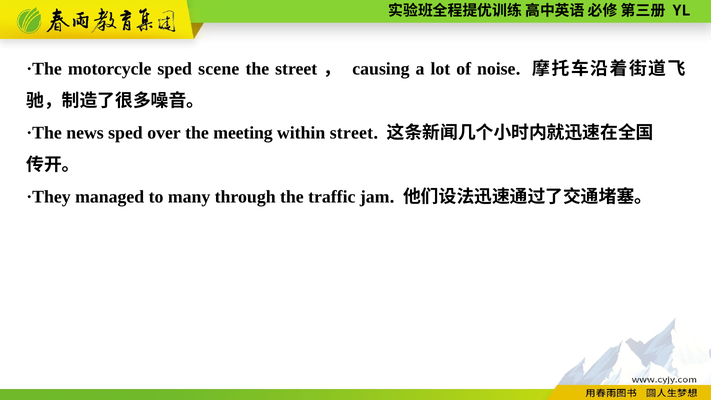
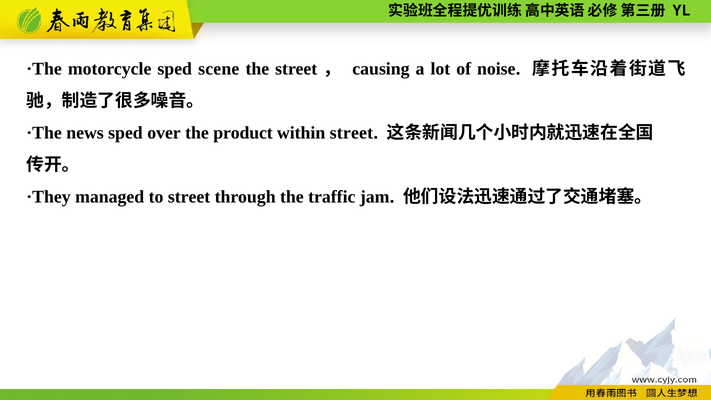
meeting: meeting -> product
to many: many -> street
